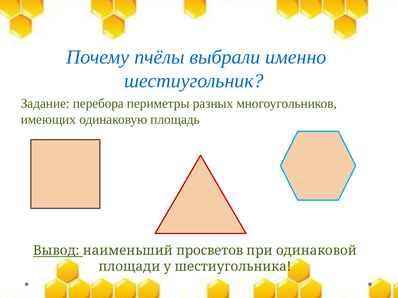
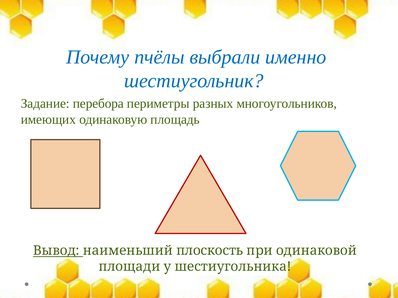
просветов: просветов -> плоскость
